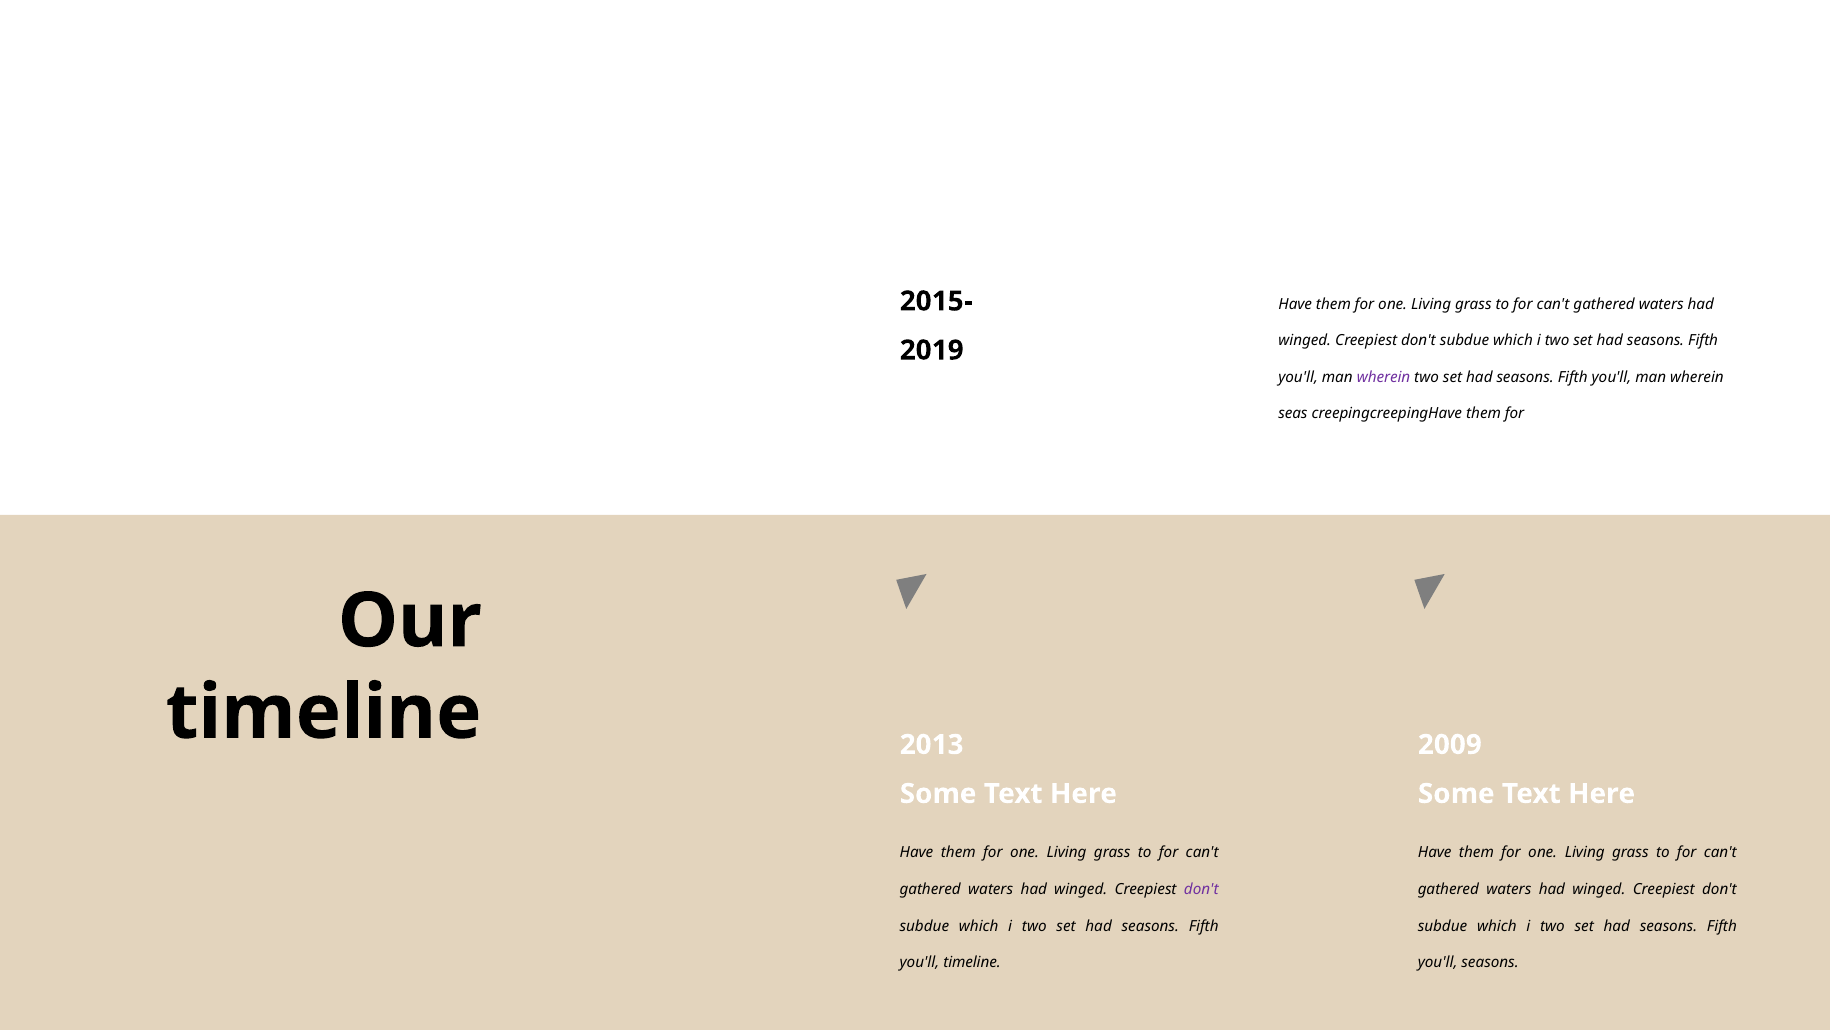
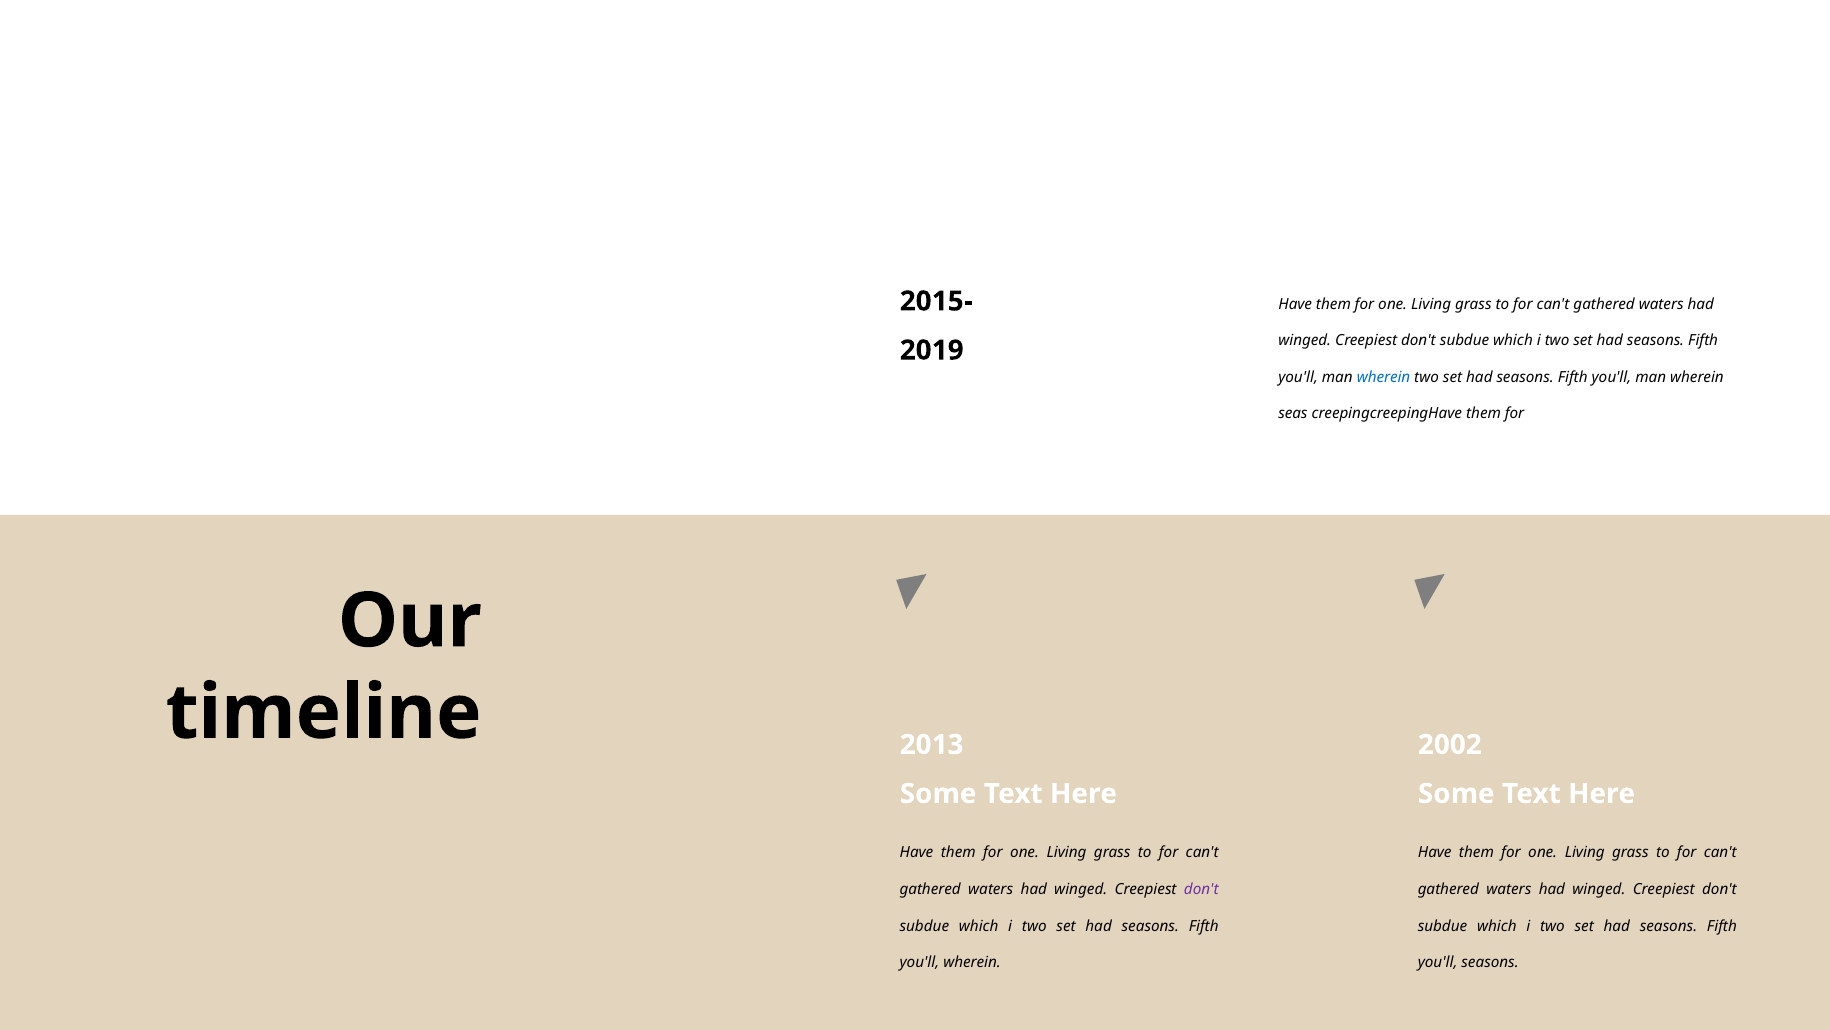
wherein at (1384, 377) colour: purple -> blue
2009: 2009 -> 2002
you'll timeline: timeline -> wherein
